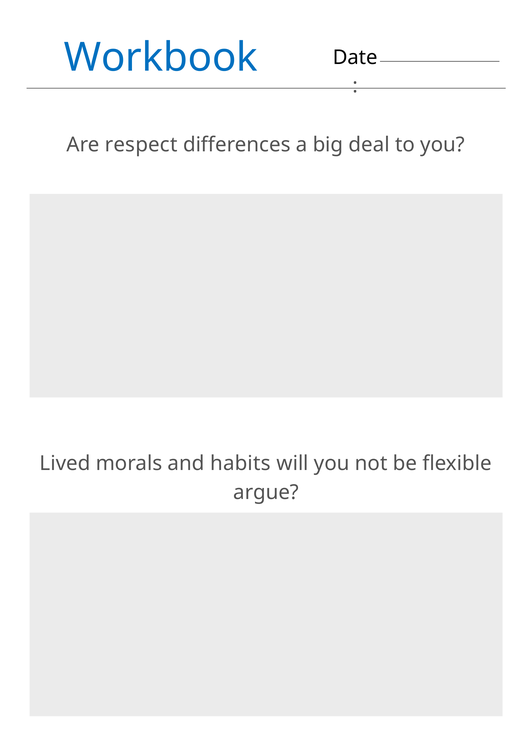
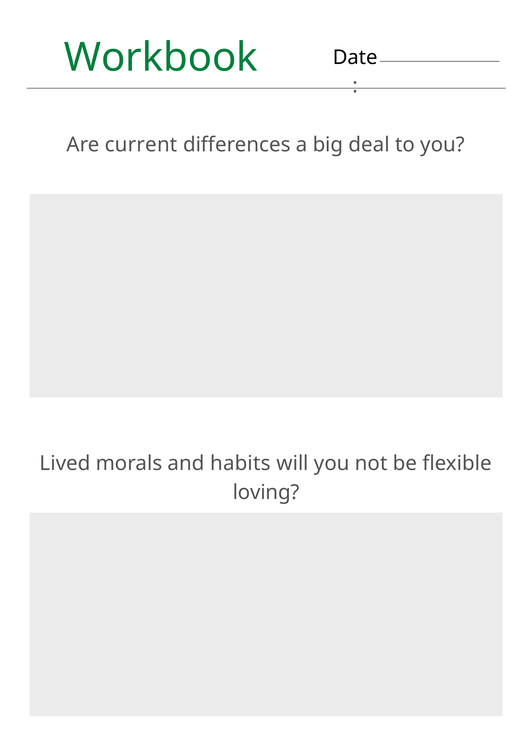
Workbook colour: blue -> green
respect: respect -> current
argue: argue -> loving
